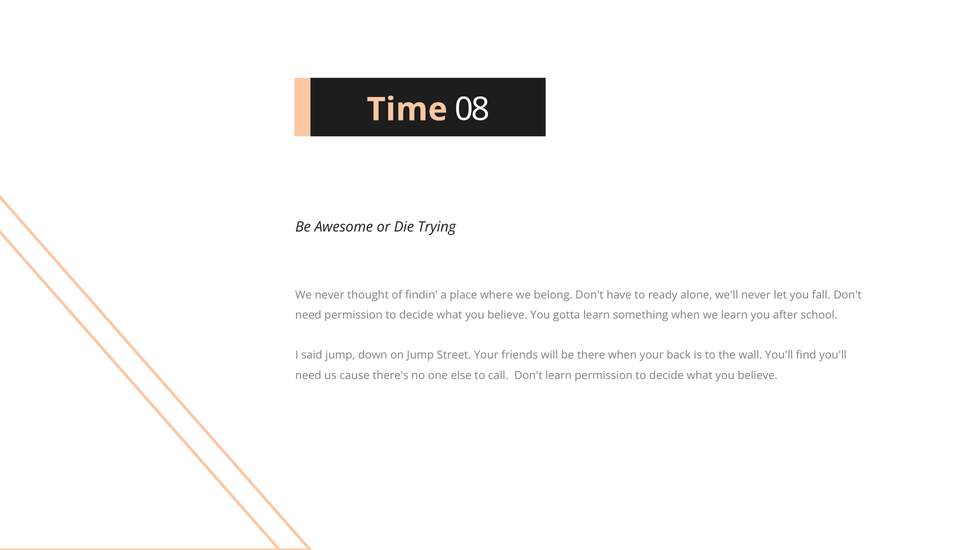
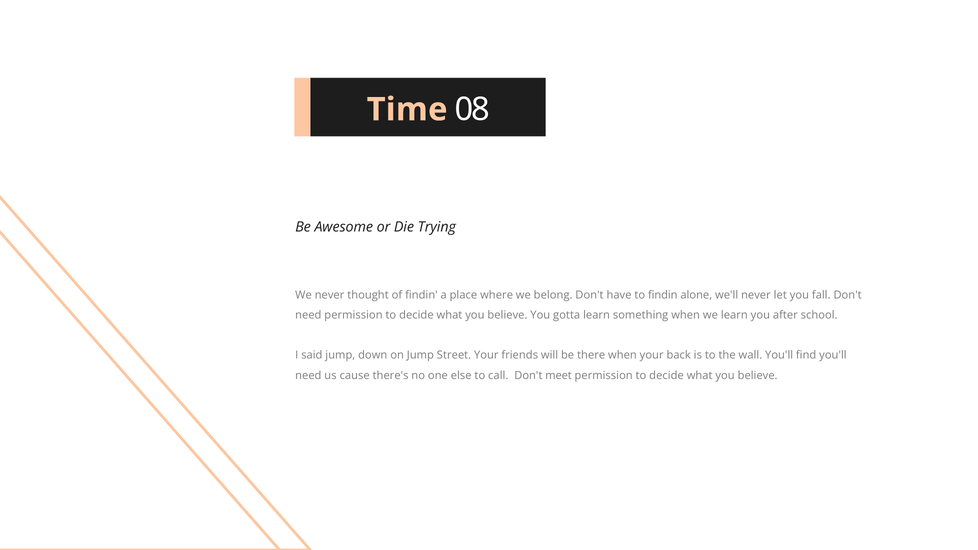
to ready: ready -> findin
Don't learn: learn -> meet
